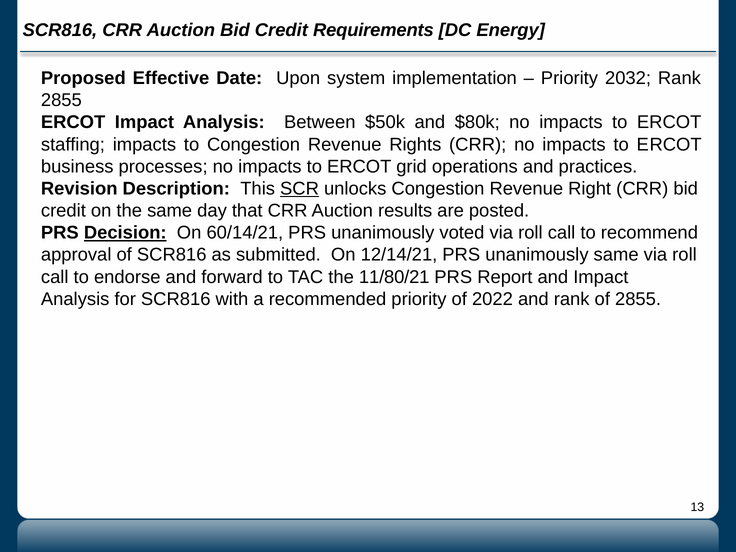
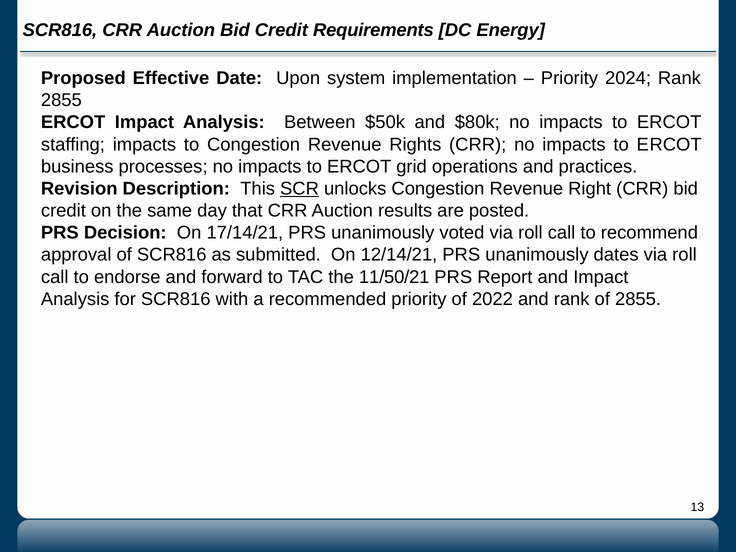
2032: 2032 -> 2024
Decision underline: present -> none
60/14/21: 60/14/21 -> 17/14/21
unanimously same: same -> dates
11/80/21: 11/80/21 -> 11/50/21
